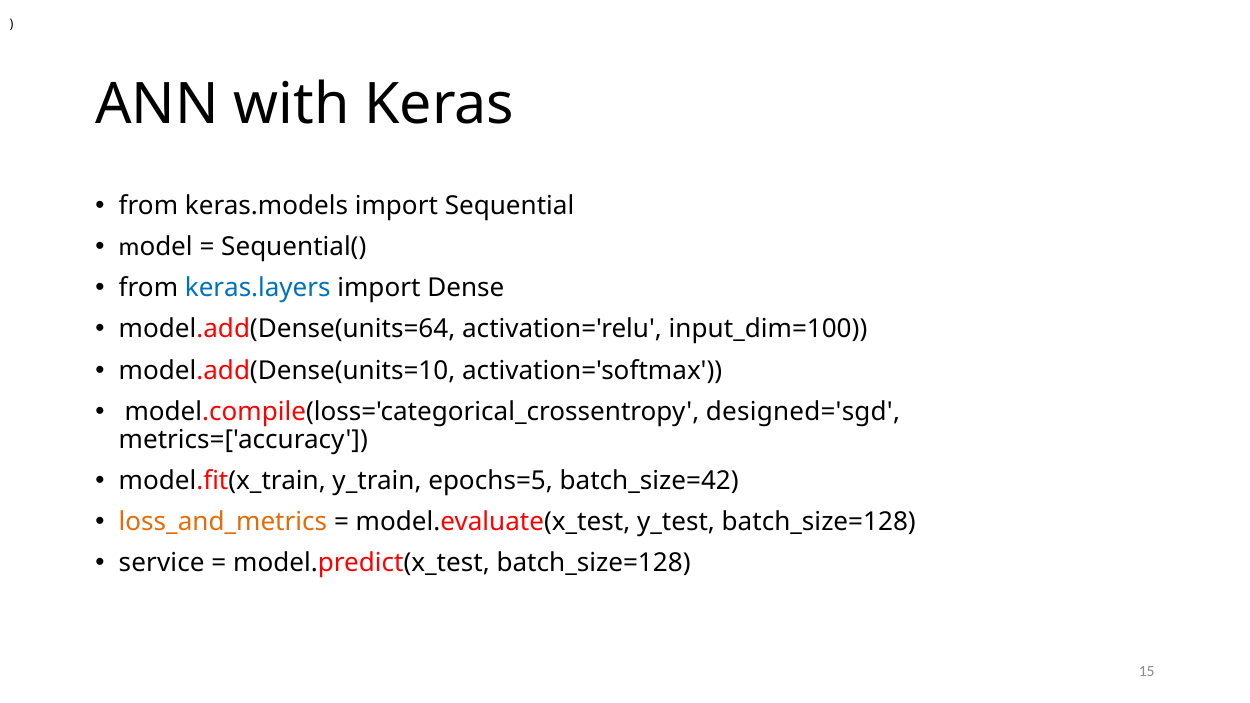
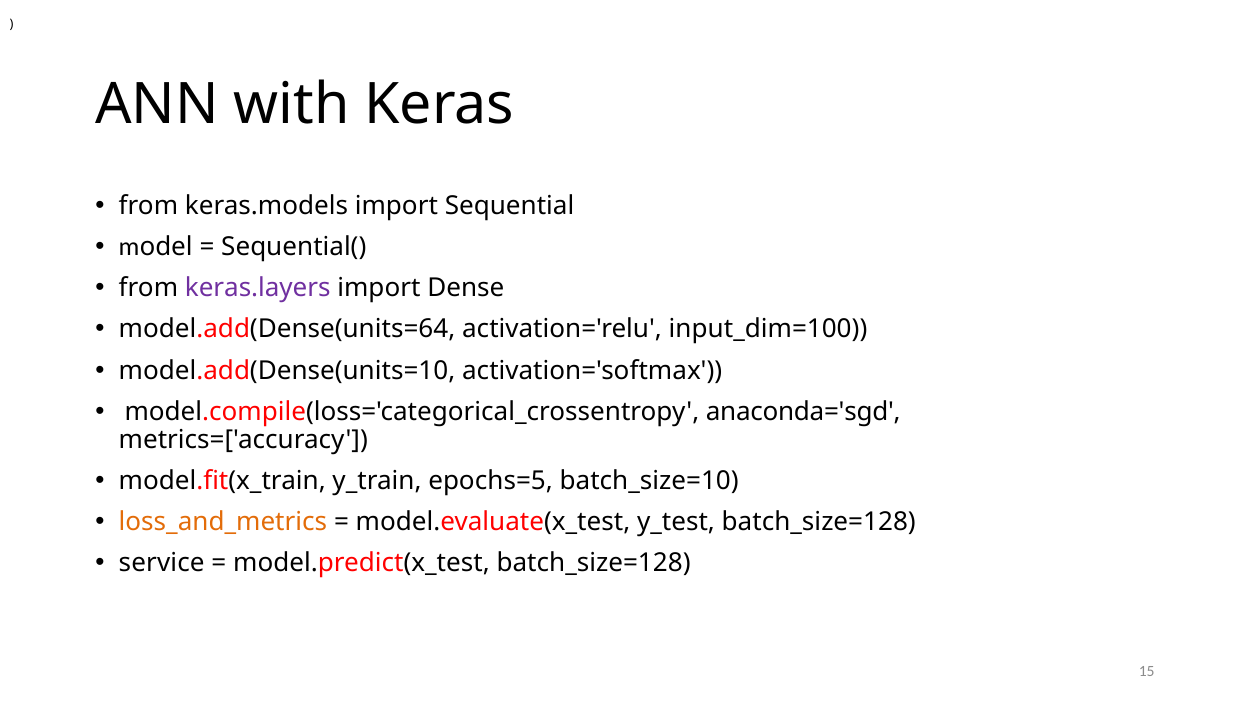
keras.layers colour: blue -> purple
designed='sgd: designed='sgd -> anaconda='sgd
batch_size=42: batch_size=42 -> batch_size=10
